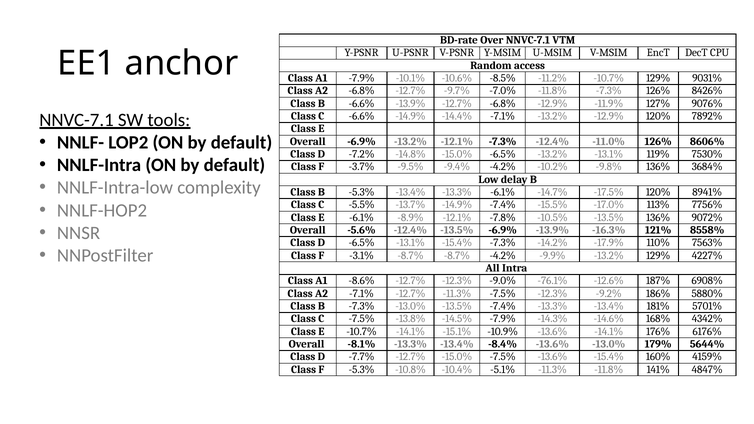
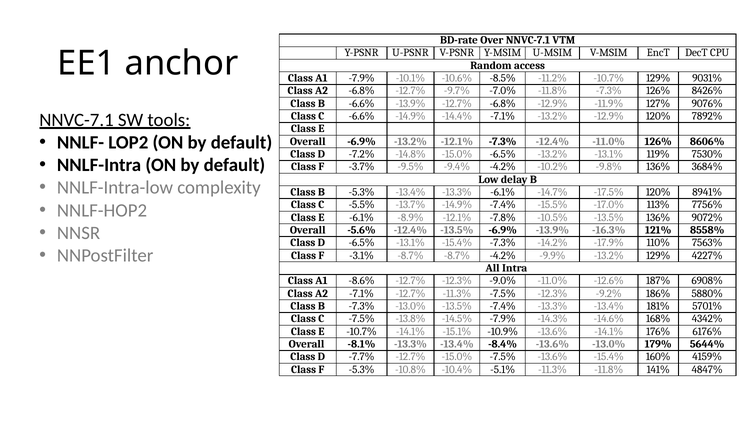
-9.0% -76.1%: -76.1% -> -11.0%
